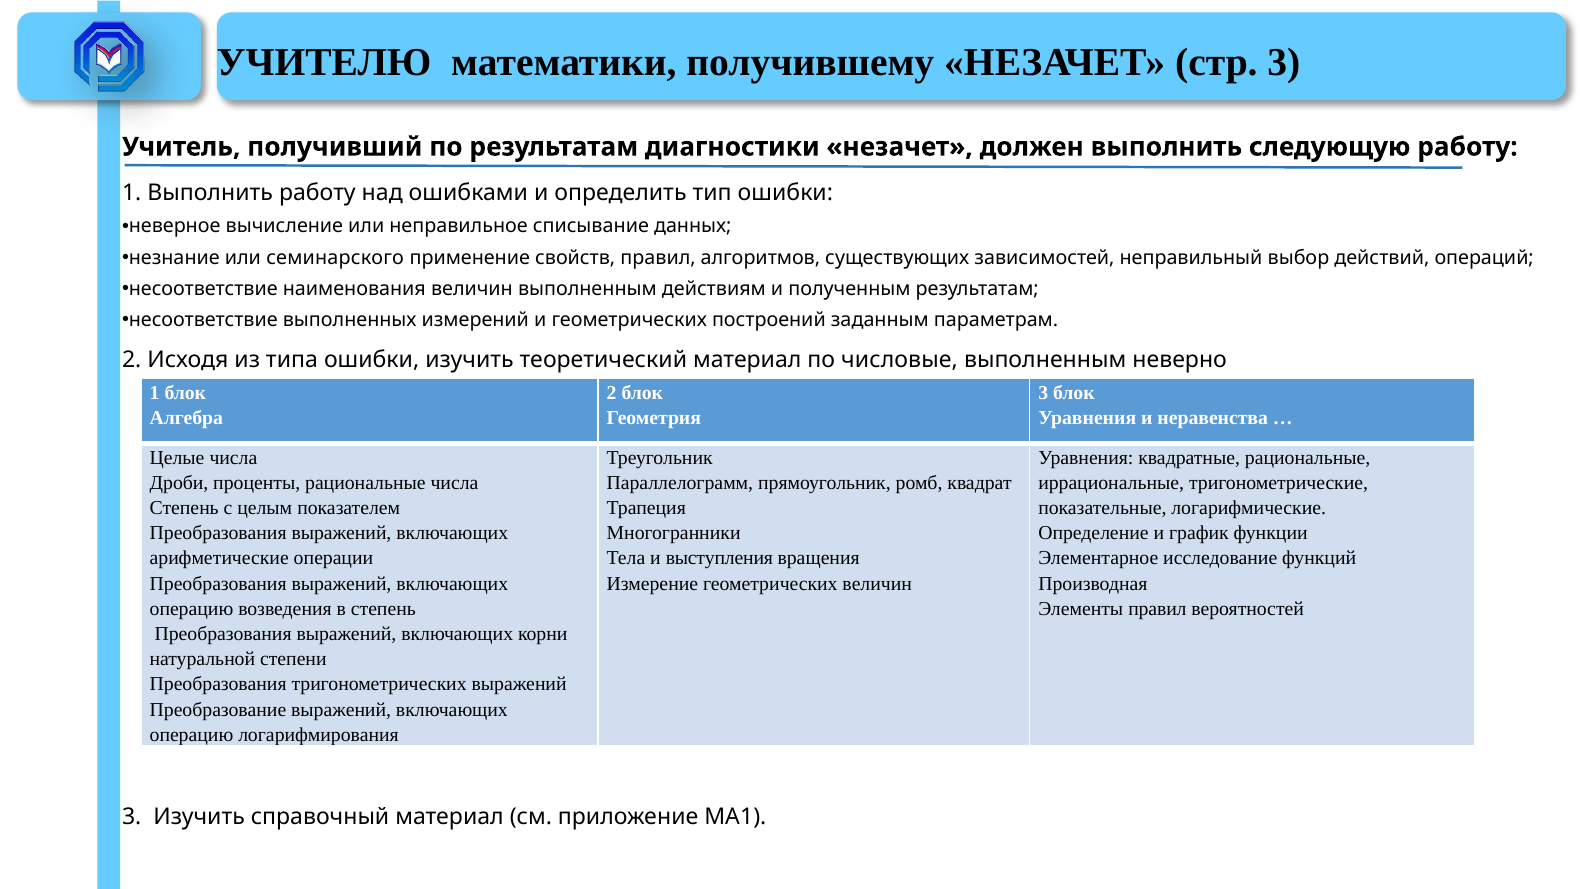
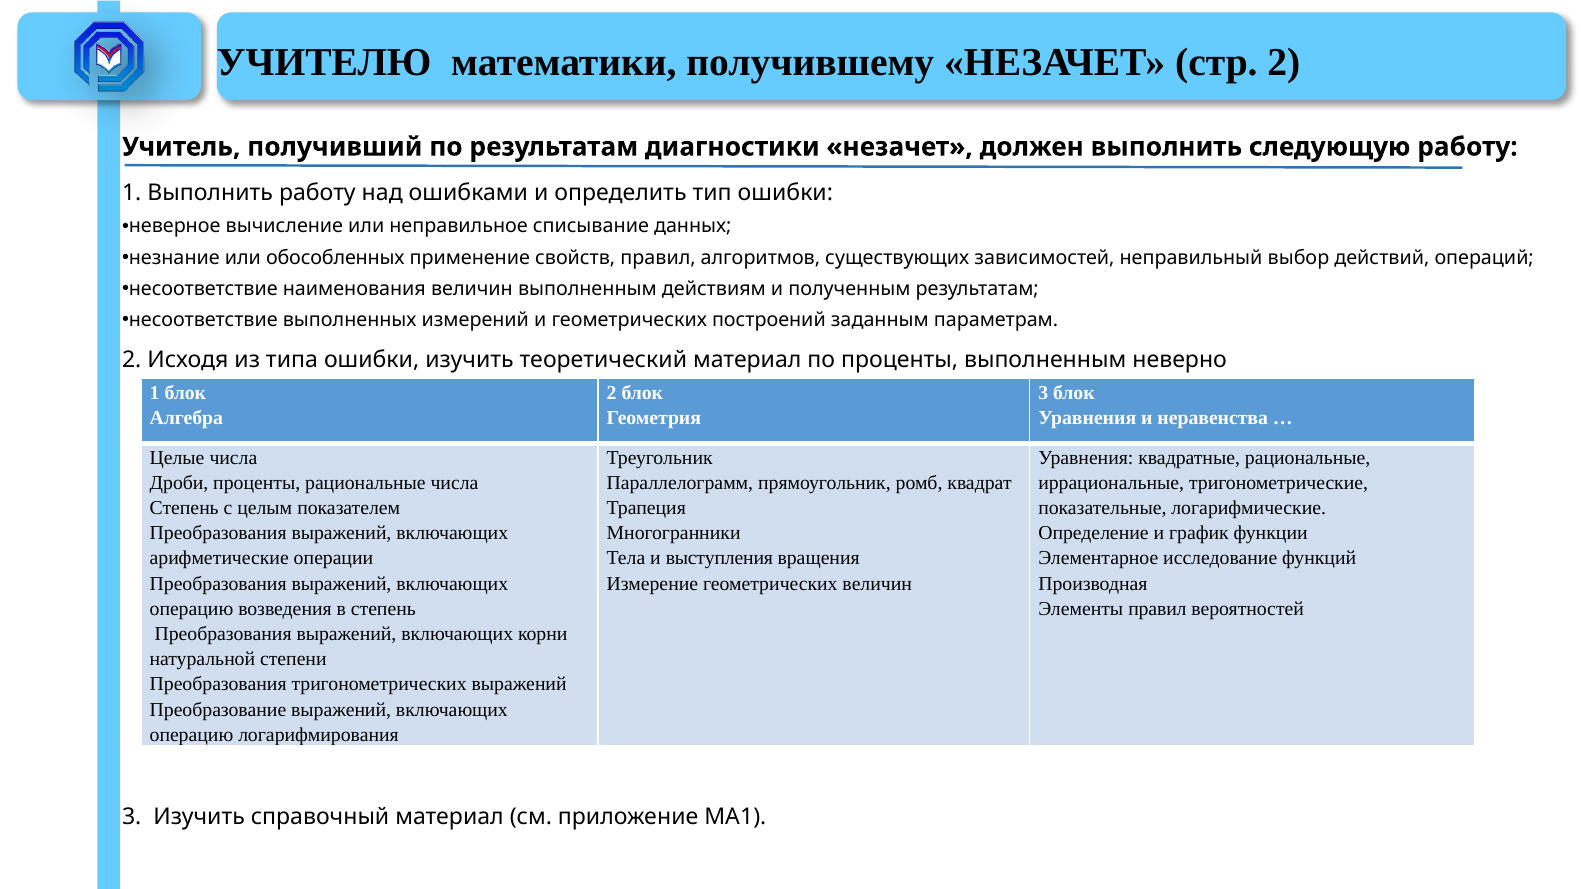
стр 3: 3 -> 2
семинарского: семинарского -> обособленных
по числовые: числовые -> проценты
